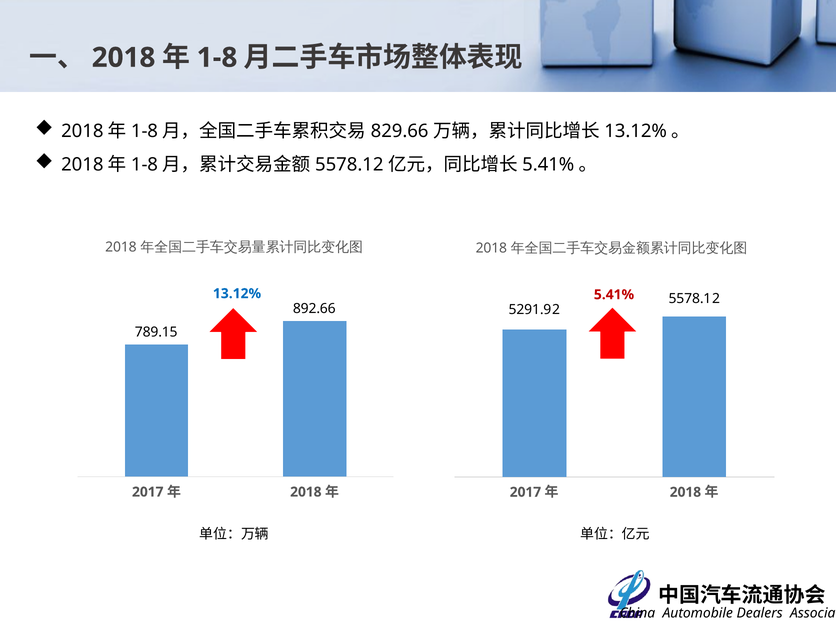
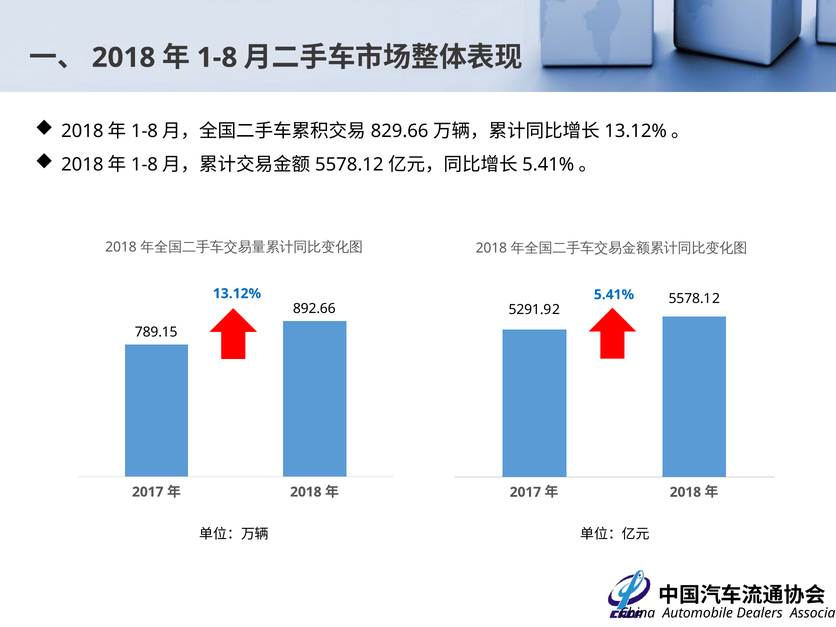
5.41% colour: red -> blue
